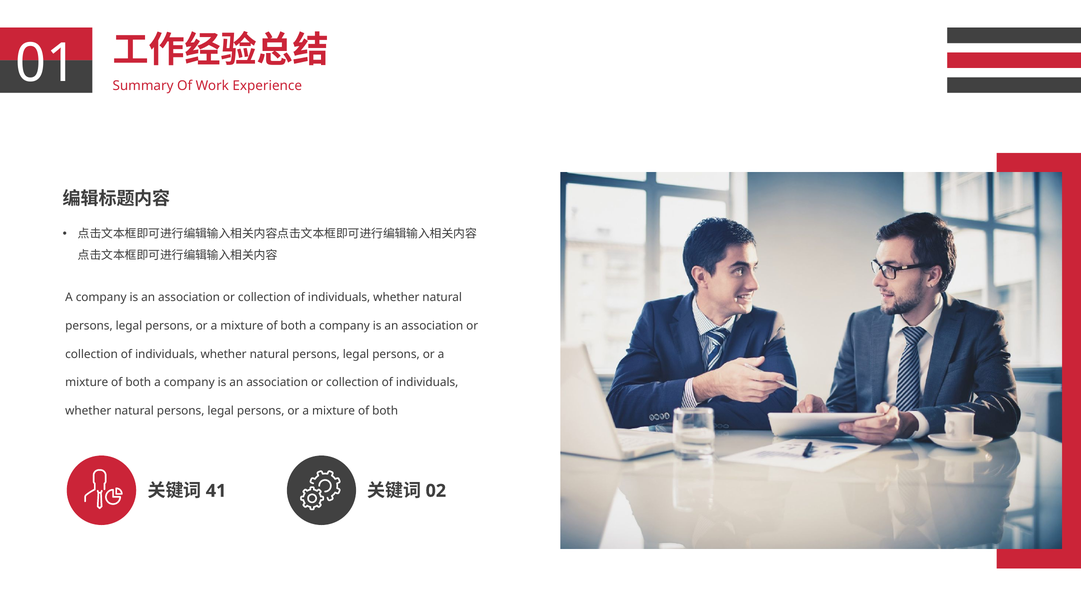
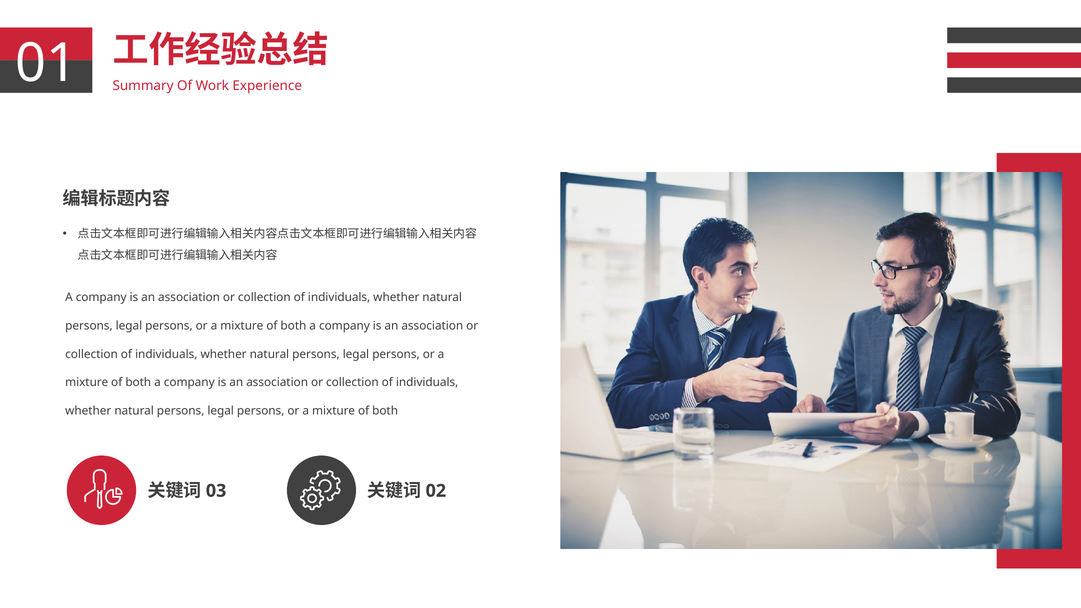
41: 41 -> 03
